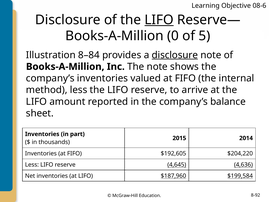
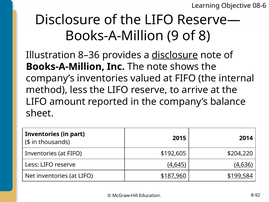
LIFO at (159, 20) underline: present -> none
0: 0 -> 9
5: 5 -> 8
8–84: 8–84 -> 8–36
